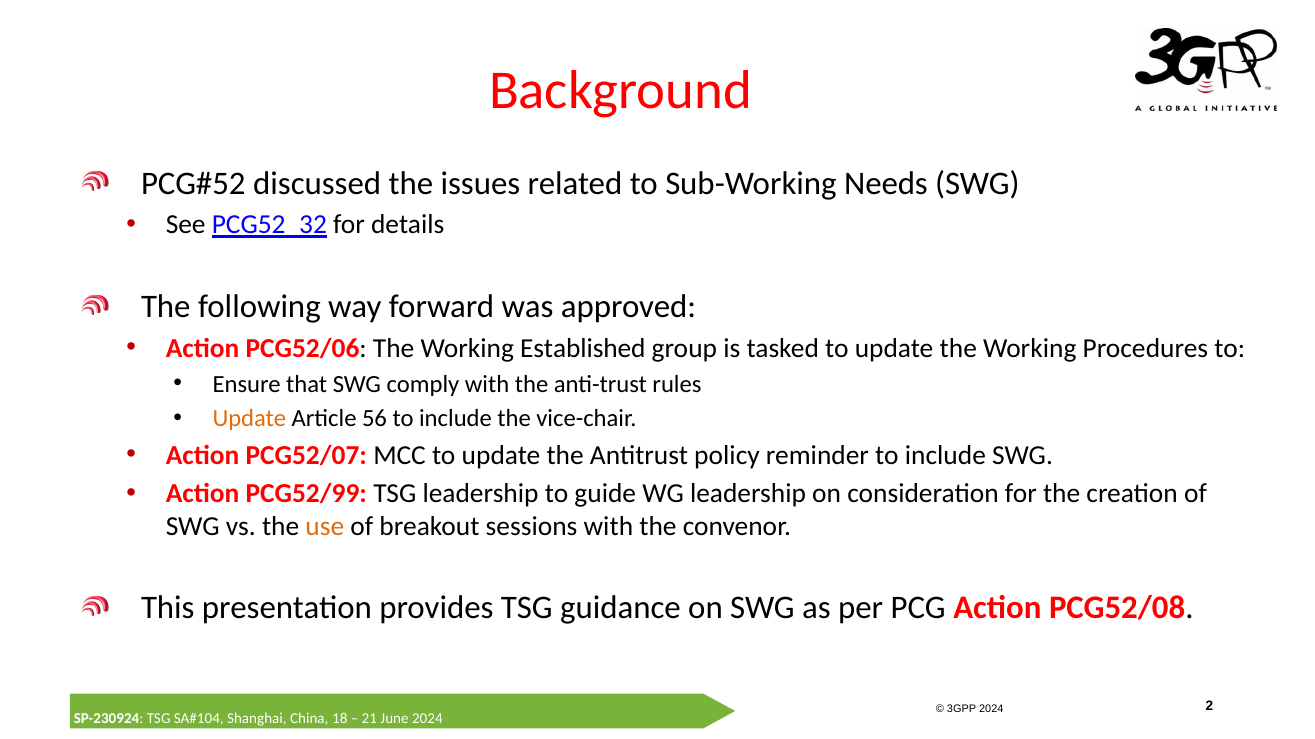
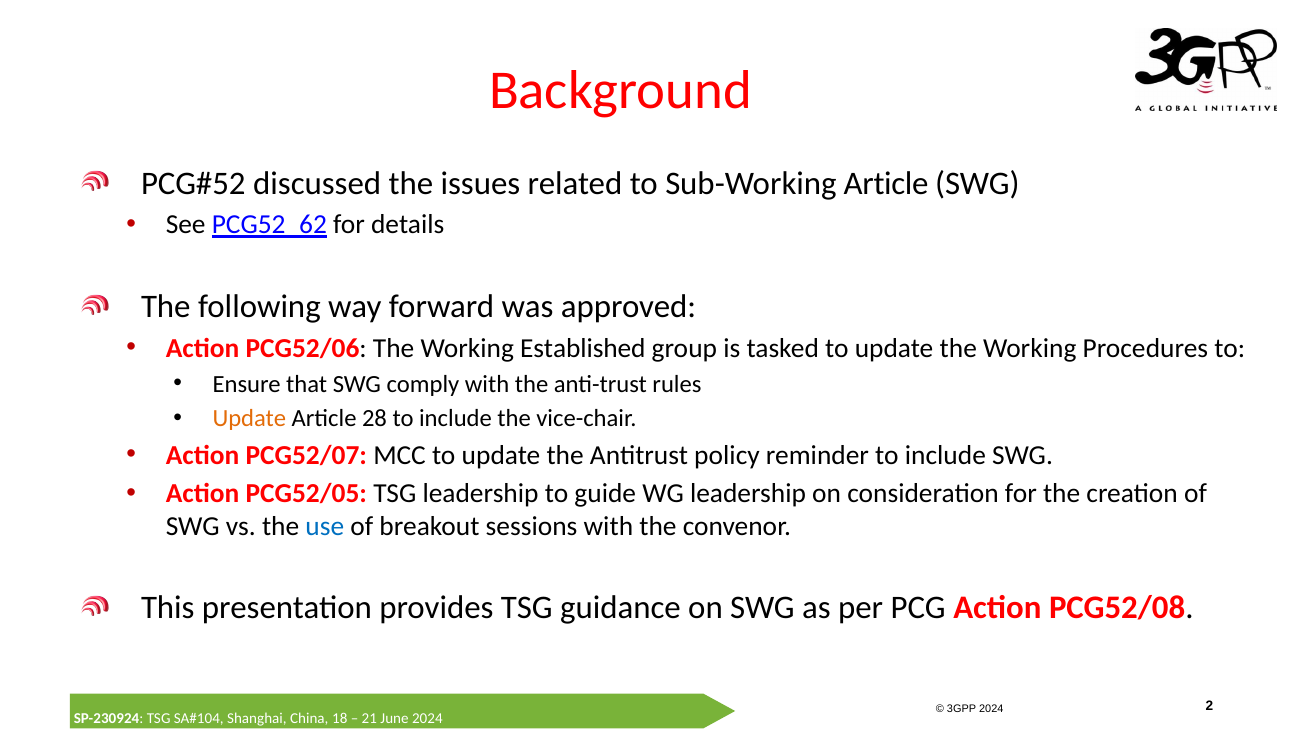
Sub-Working Needs: Needs -> Article
PCG52_32: PCG52_32 -> PCG52_62
56: 56 -> 28
PCG52/99: PCG52/99 -> PCG52/05
use colour: orange -> blue
